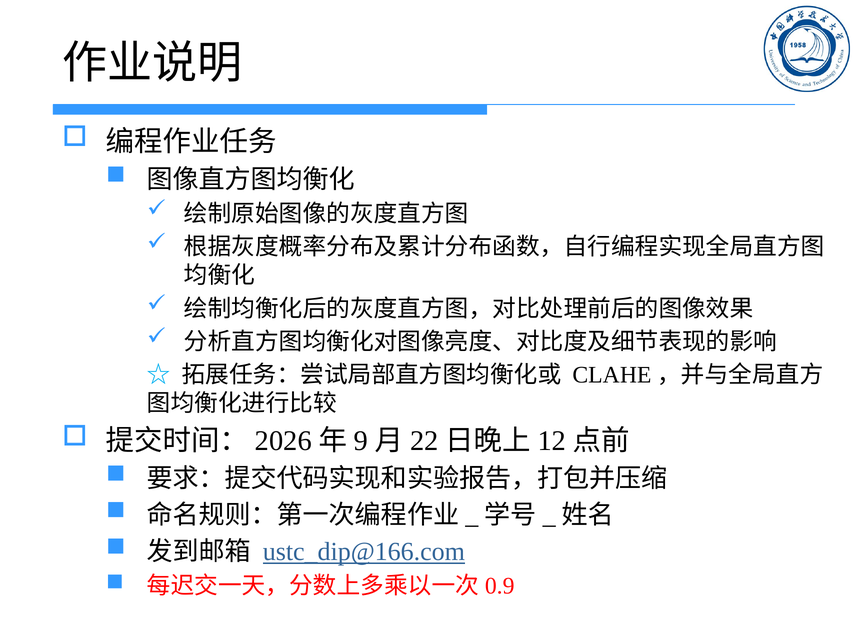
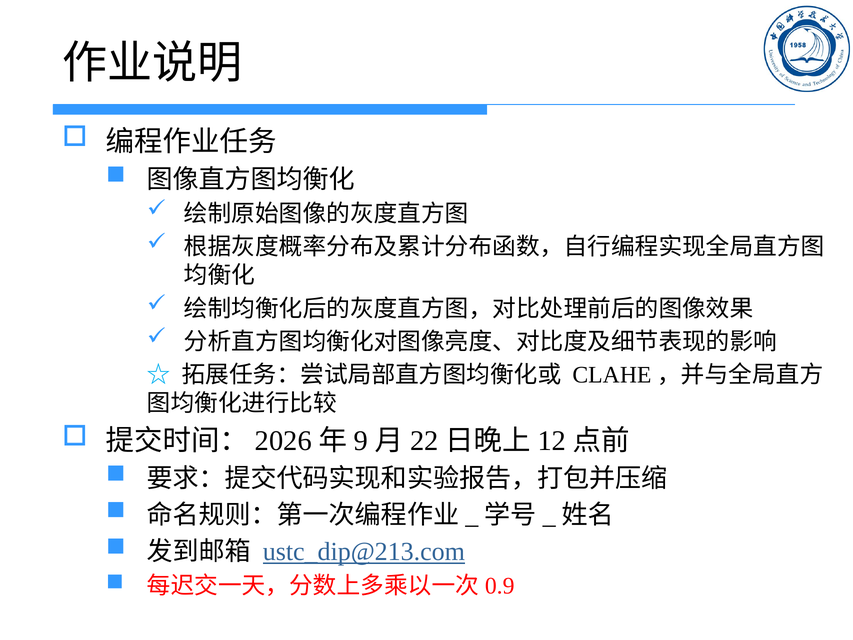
ustc_dip@166.com: ustc_dip@166.com -> ustc_dip@213.com
